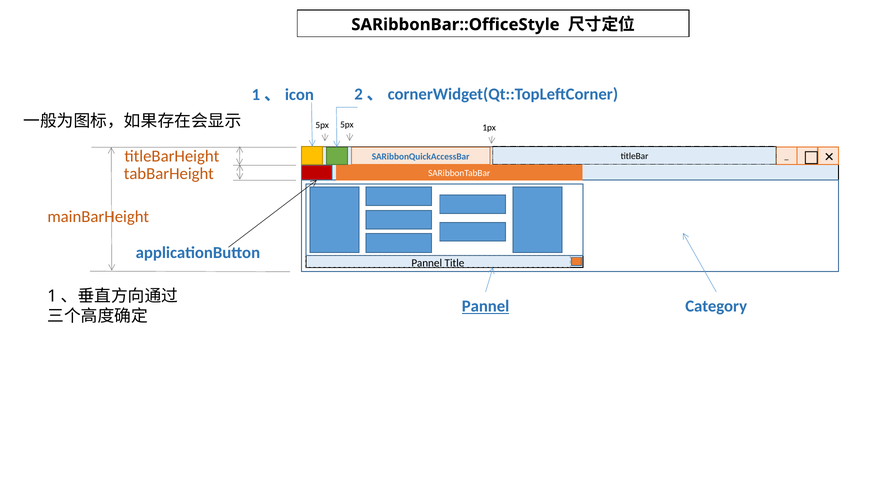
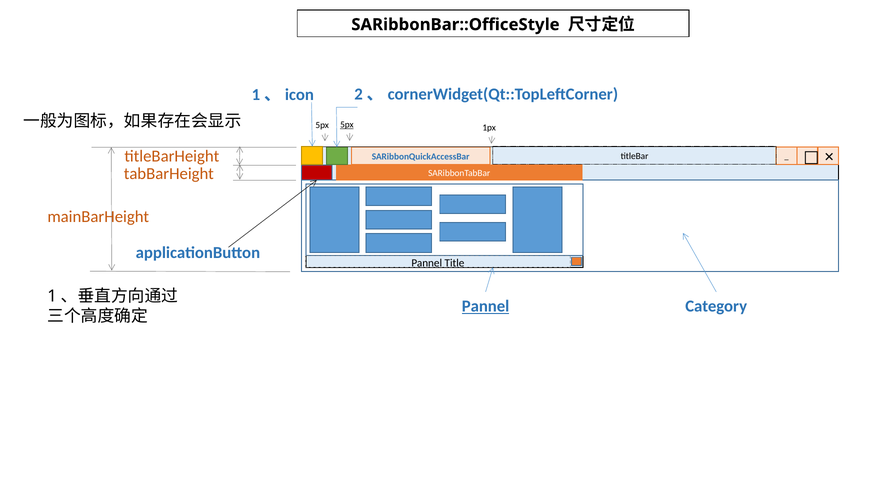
5px at (347, 125) underline: none -> present
